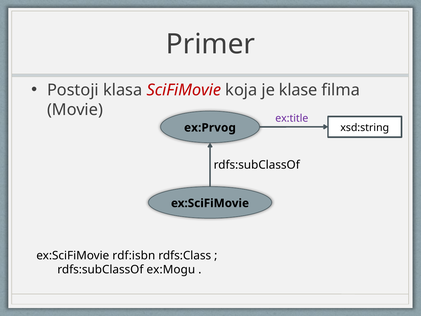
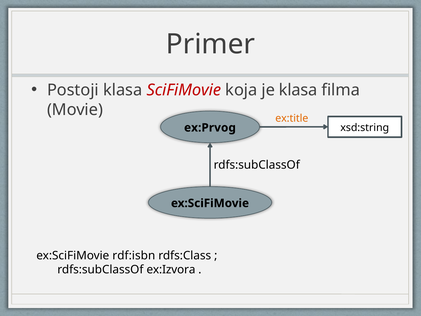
je klase: klase -> klasa
ex:title colour: purple -> orange
ex:Mogu: ex:Mogu -> ex:Izvora
